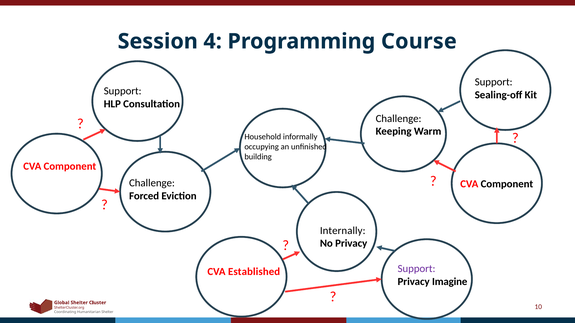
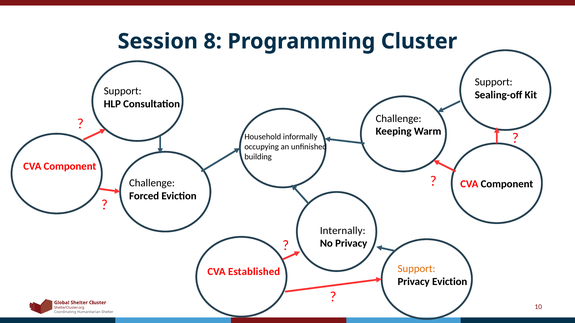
4: 4 -> 8
Programming Course: Course -> Cluster
Support at (417, 269) colour: purple -> orange
Privacy Imagine: Imagine -> Eviction
